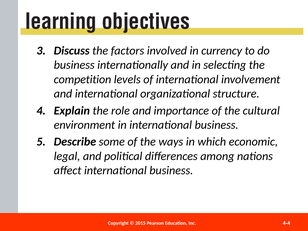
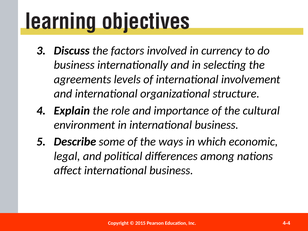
competition: competition -> agreements
